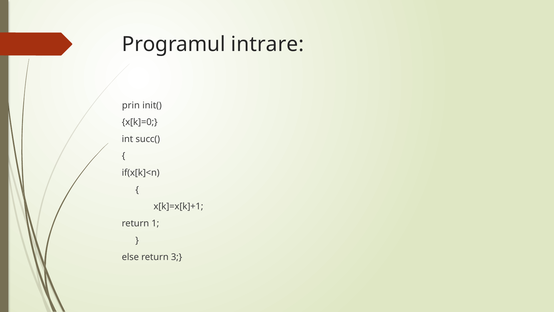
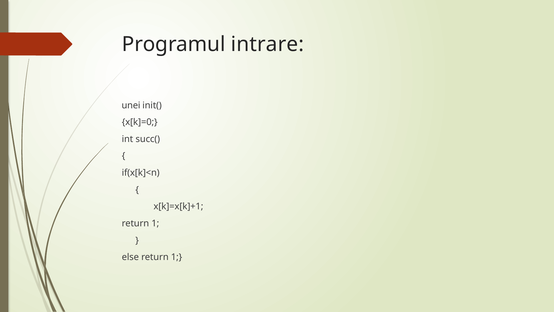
prin: prin -> unei
else return 3: 3 -> 1
